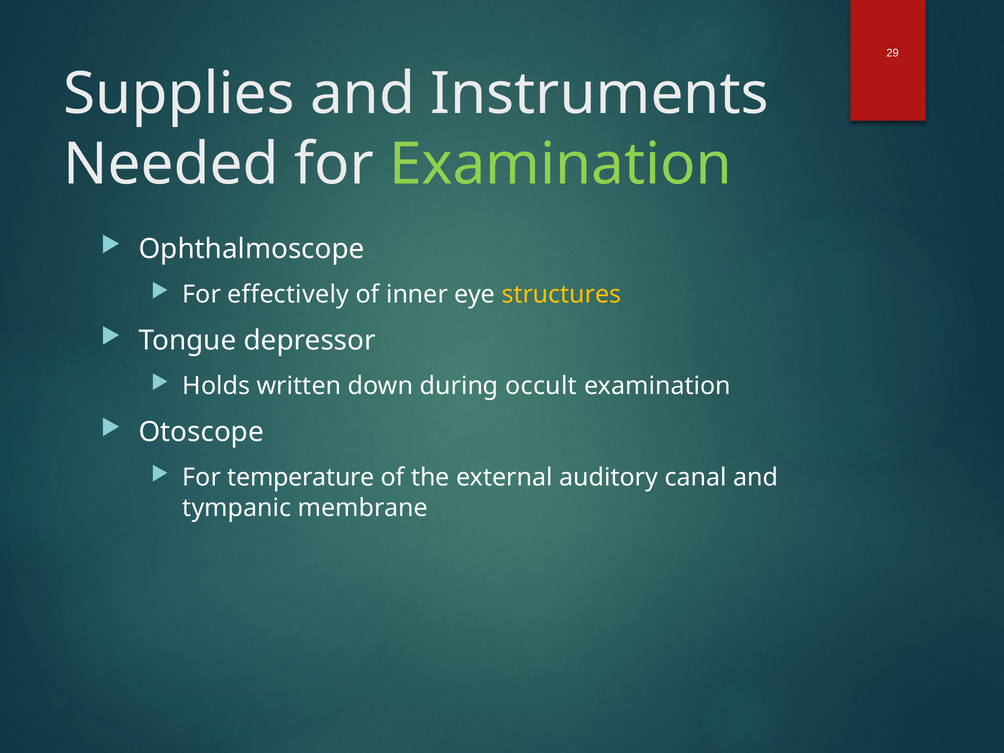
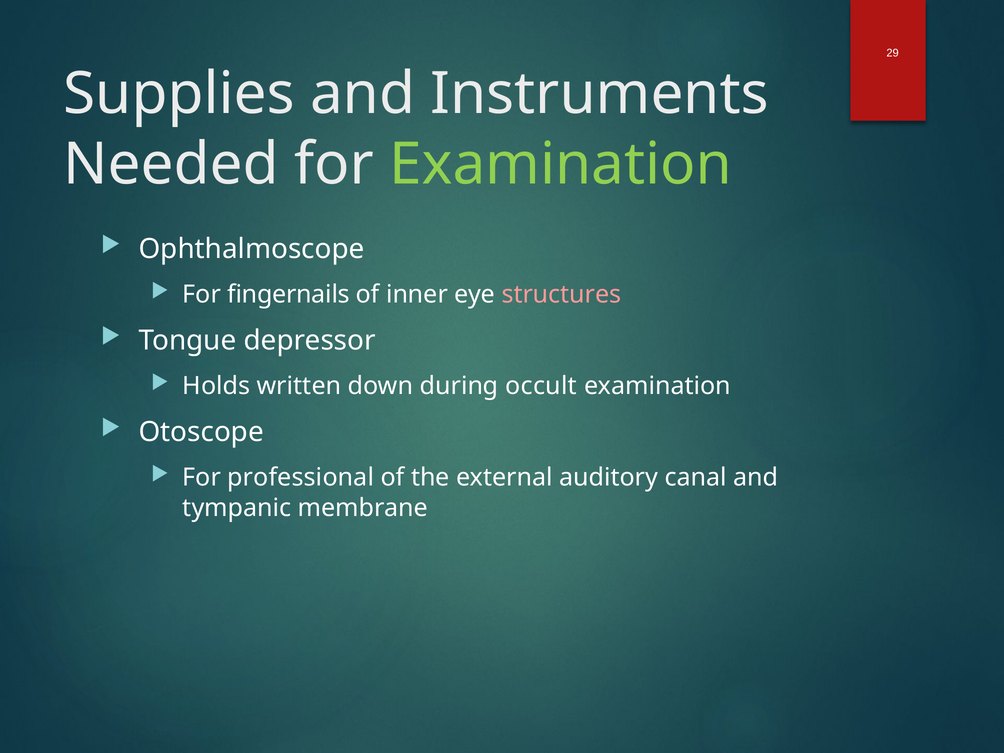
effectively: effectively -> fingernails
structures colour: yellow -> pink
temperature: temperature -> professional
